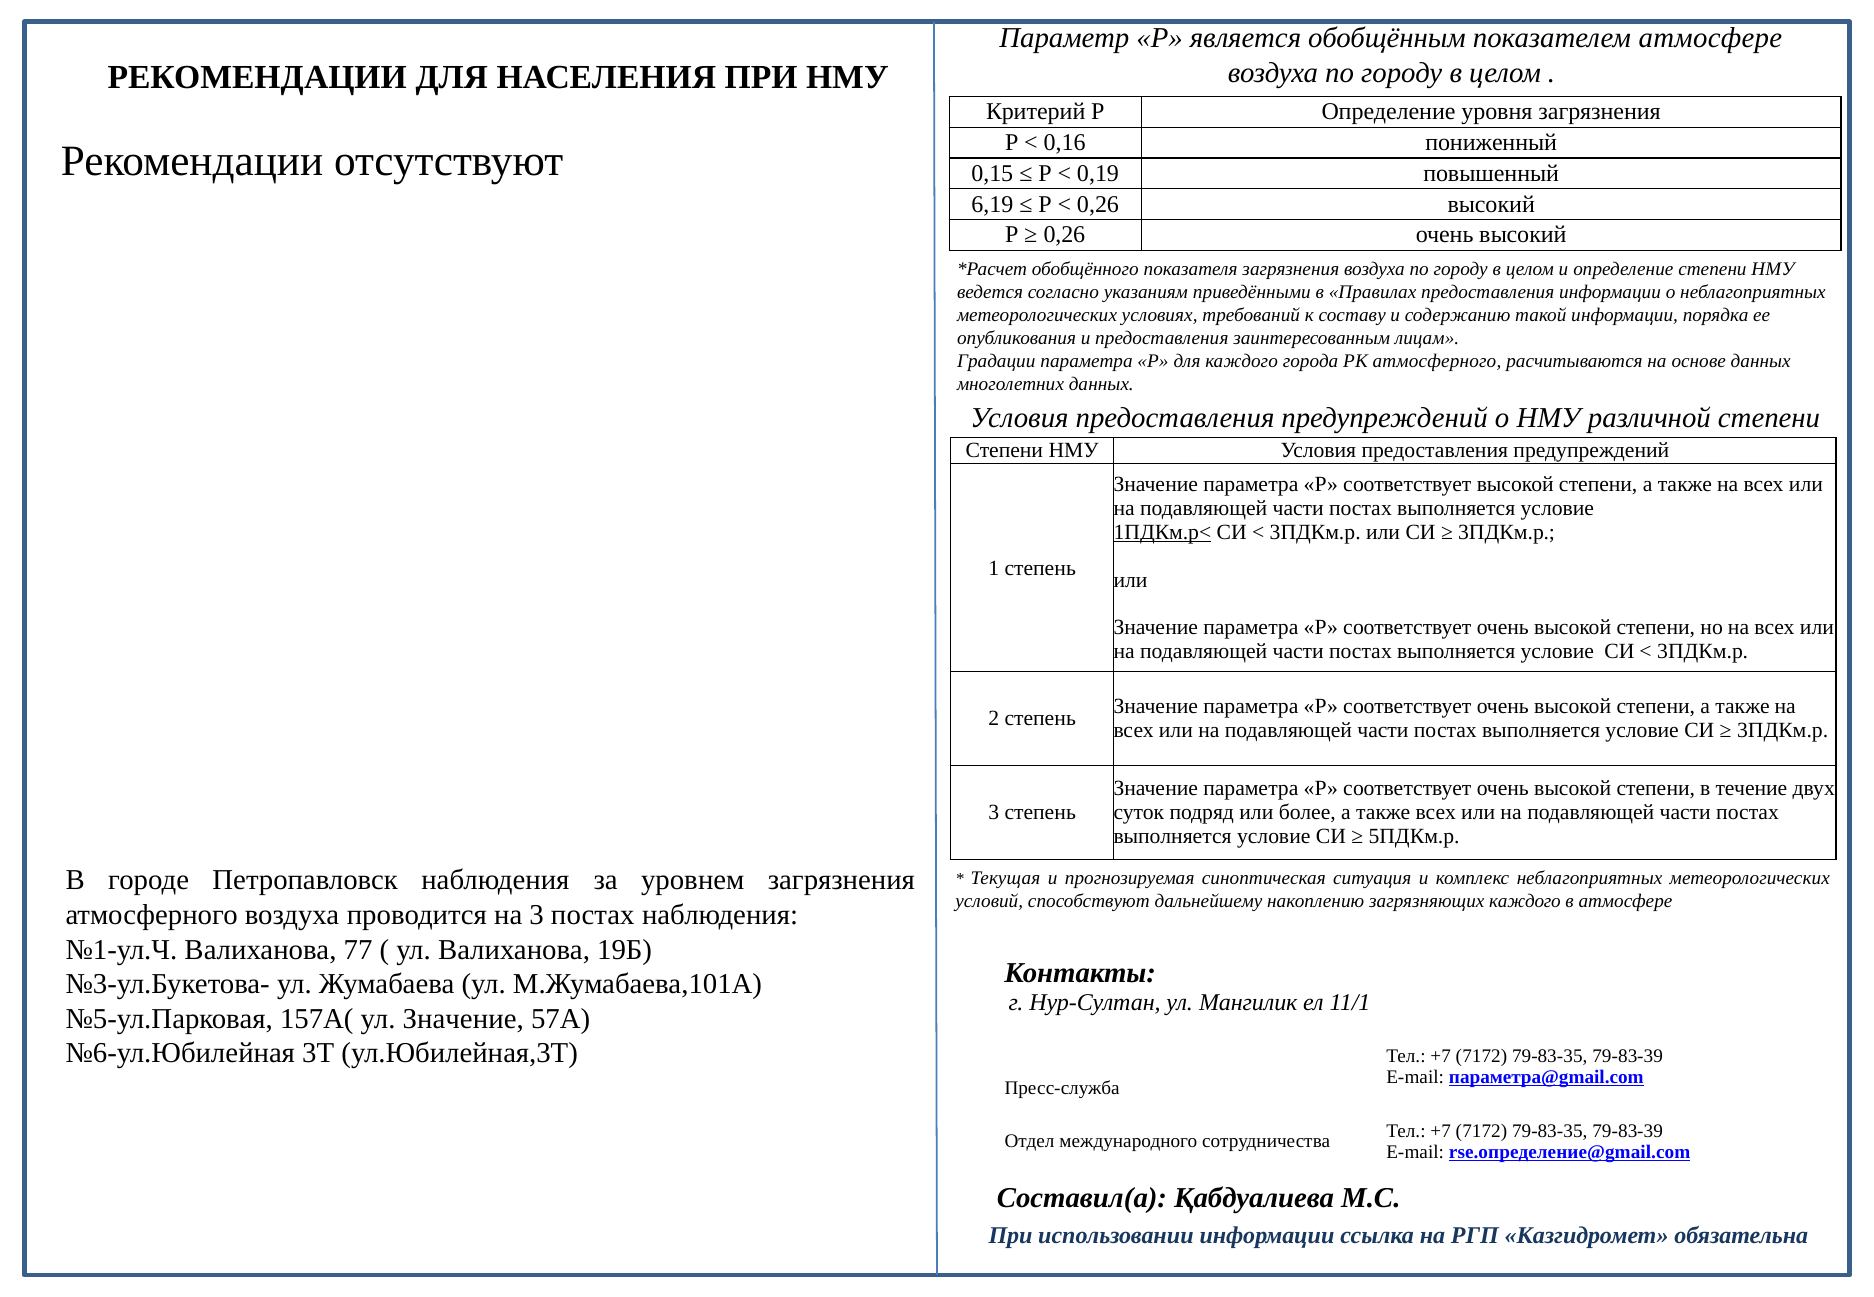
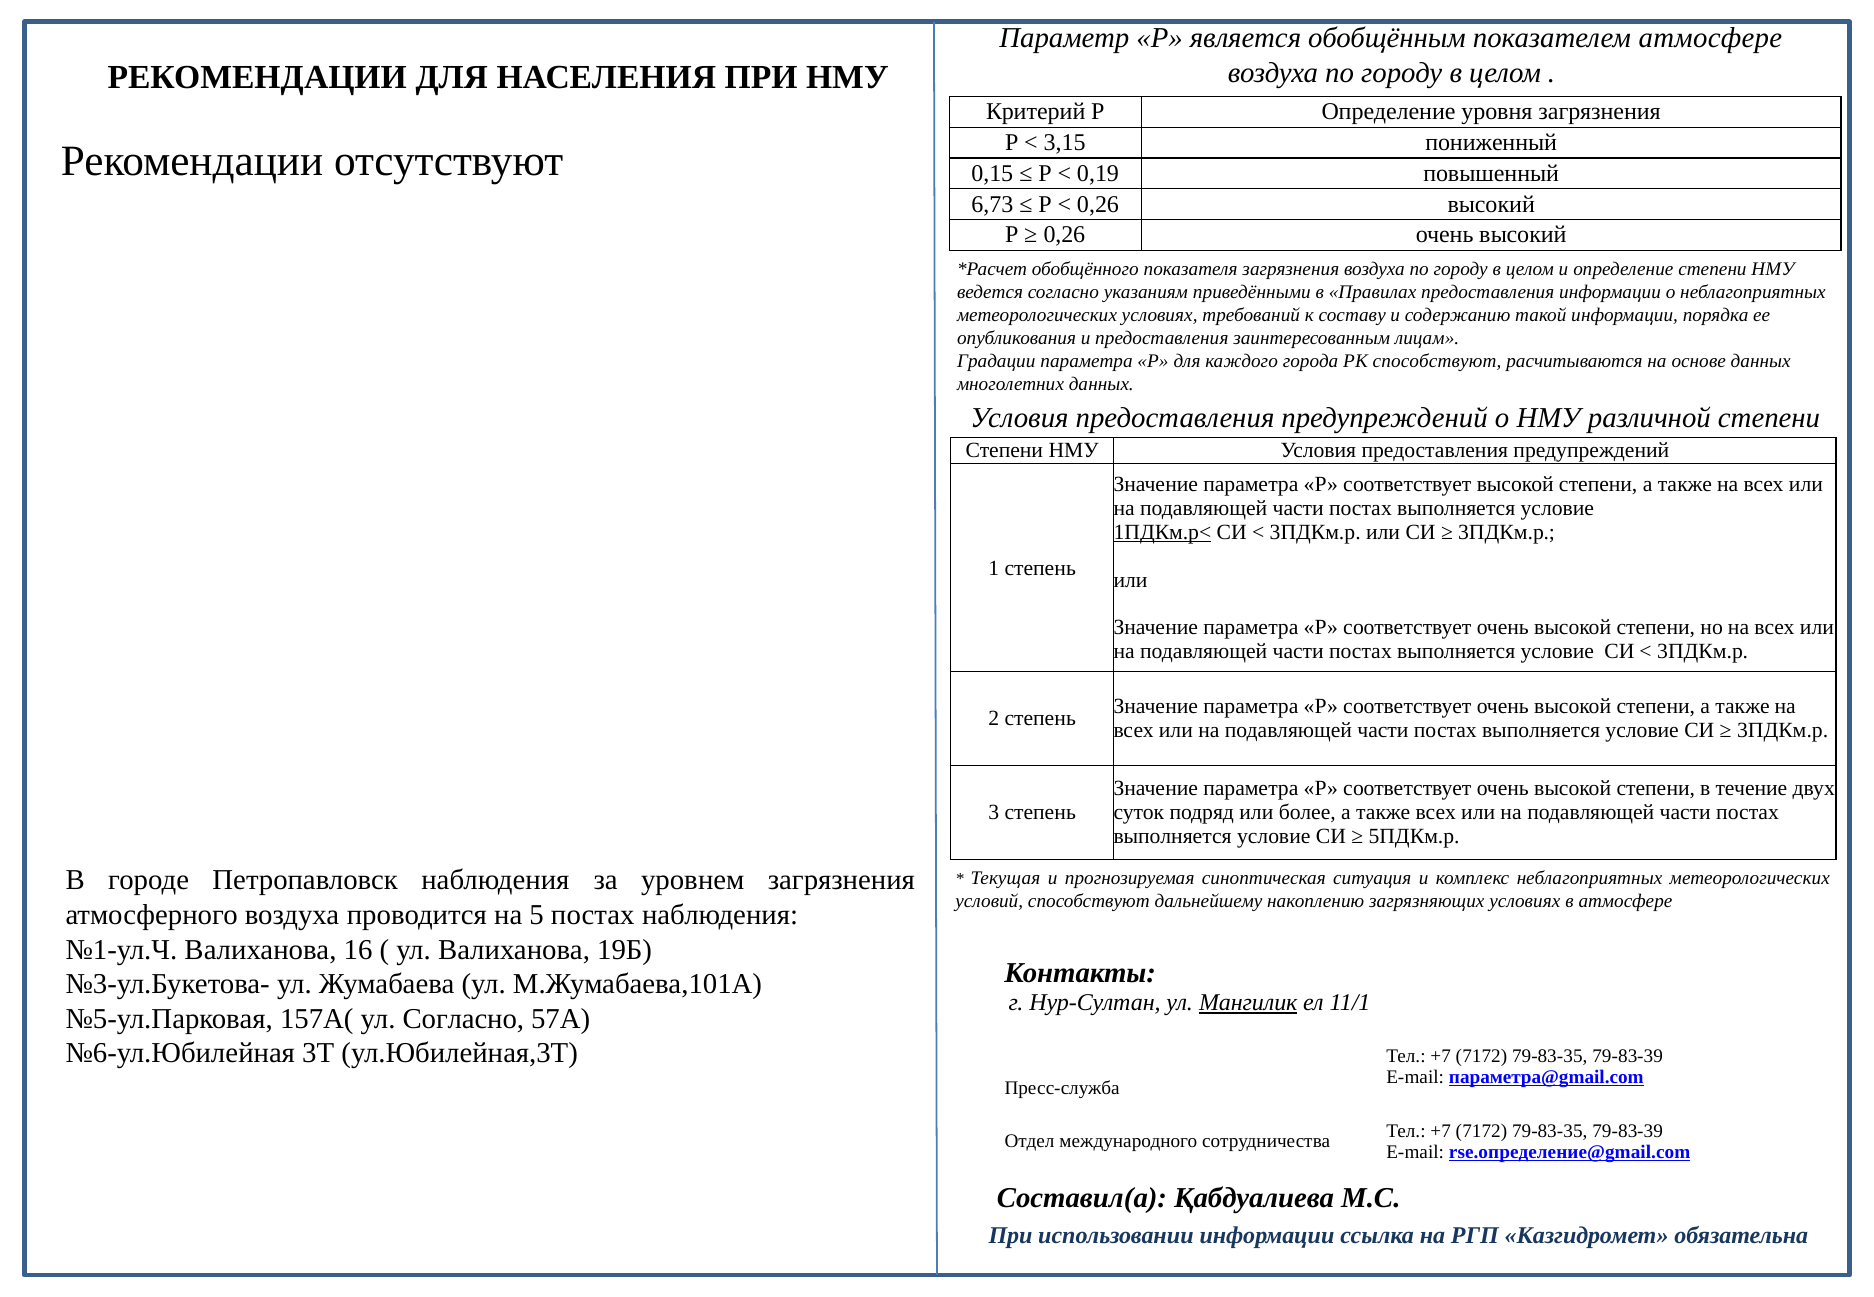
0,16: 0,16 -> 3,15
6,19: 6,19 -> 6,73
РК атмосферного: атмосферного -> способствуют
загрязняющих каждого: каждого -> условиях
на 3: 3 -> 5
77: 77 -> 16
Мангилик underline: none -> present
ул Значение: Значение -> Согласно
